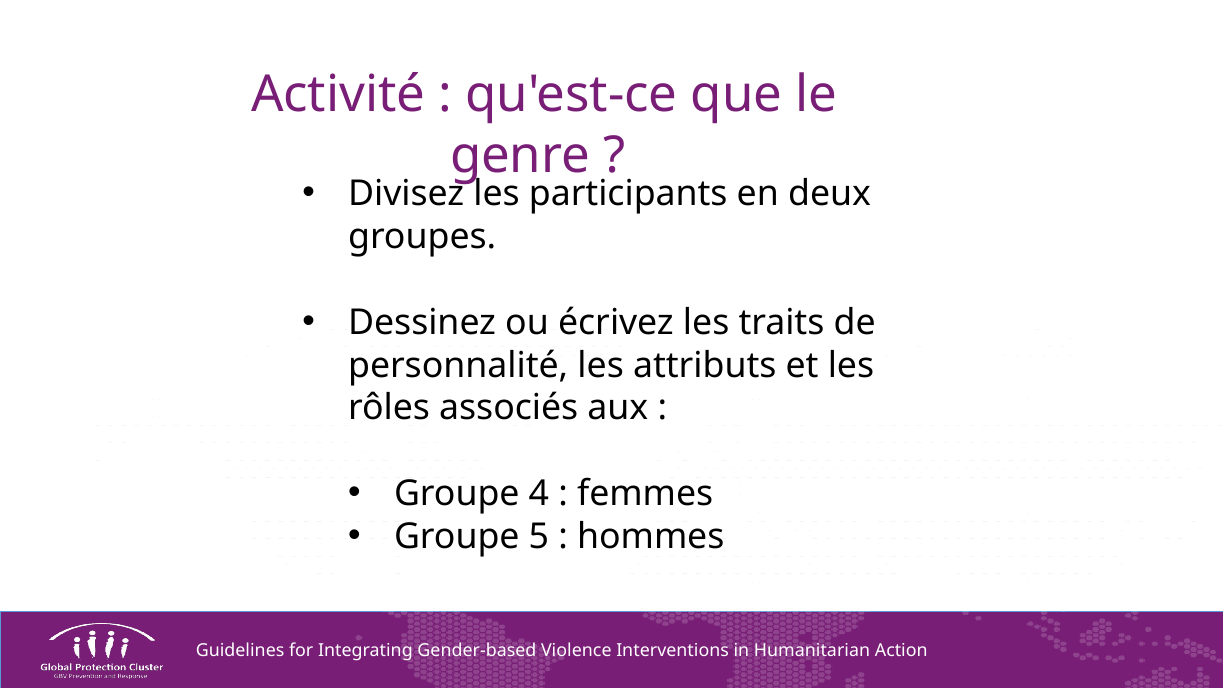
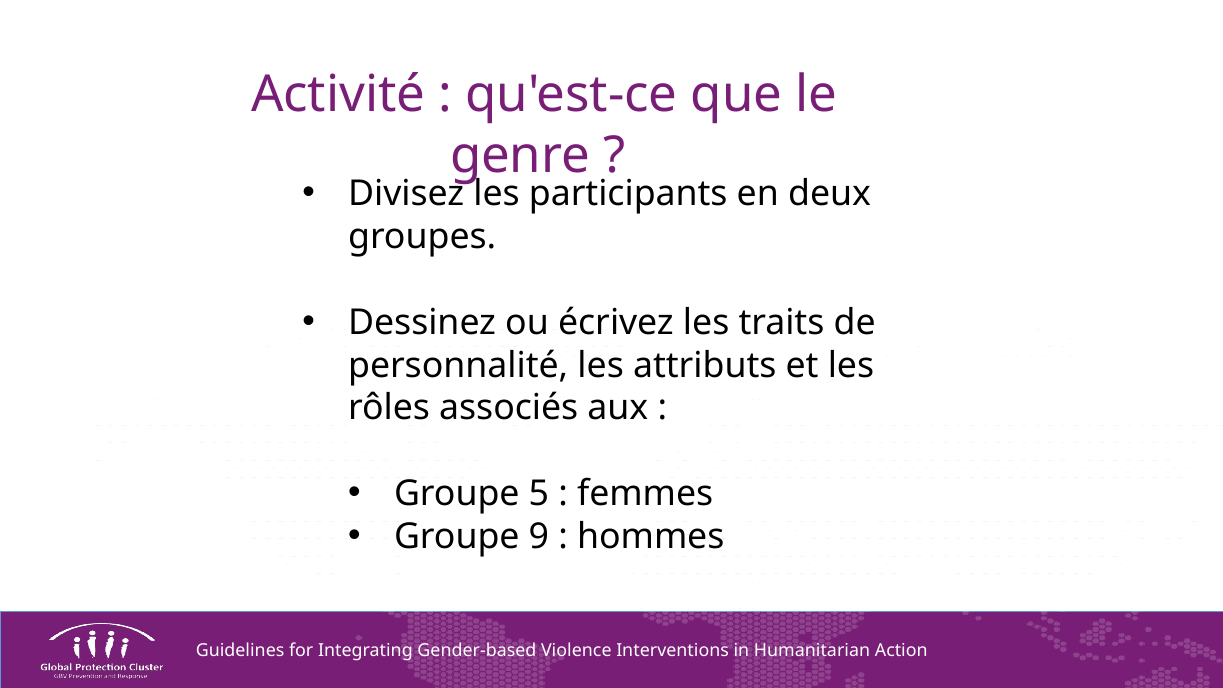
4: 4 -> 5
5: 5 -> 9
